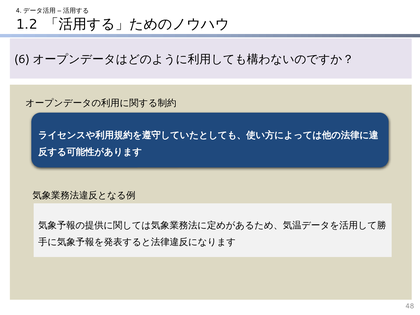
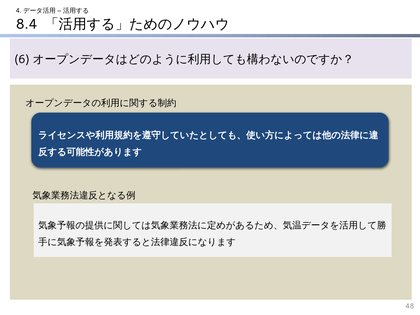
1.2: 1.2 -> 8.4
